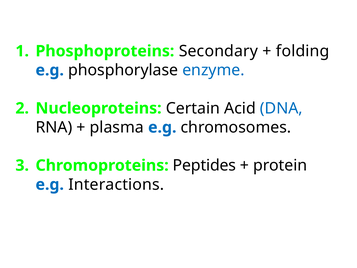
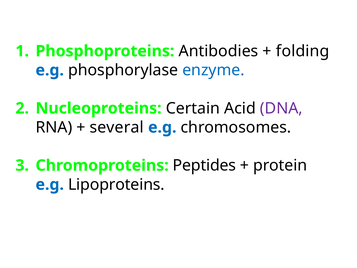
Secondary: Secondary -> Antibodies
DNA colour: blue -> purple
plasma: plasma -> several
Interactions: Interactions -> Lipoproteins
